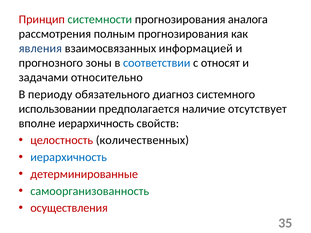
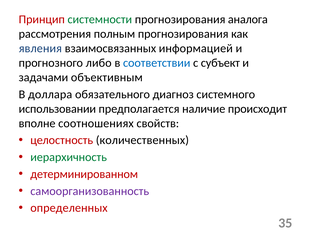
зоны: зоны -> либо
относят: относят -> субъект
относительно: относительно -> объективным
периоду: периоду -> доллара
отсутствует: отсутствует -> происходит
вполне иерархичность: иерархичность -> соотношениях
иерархичность at (69, 157) colour: blue -> green
детерминированные: детерминированные -> детерминированном
самоорганизованность colour: green -> purple
осуществления: осуществления -> определенных
